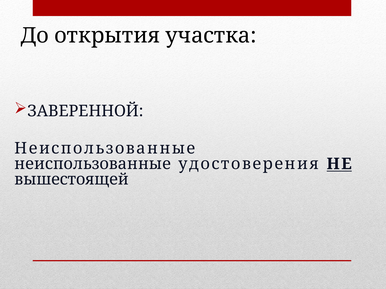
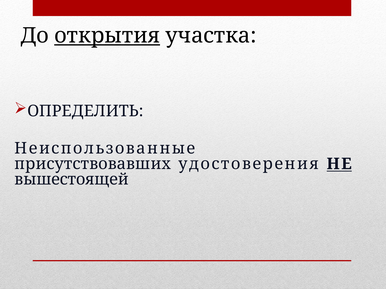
открытия underline: none -> present
ЗАВЕРЕННОЙ: ЗАВЕРЕННОЙ -> ОПРЕДЕЛИТЬ
неиспользованные at (93, 164): неиспользованные -> присутствовавших
